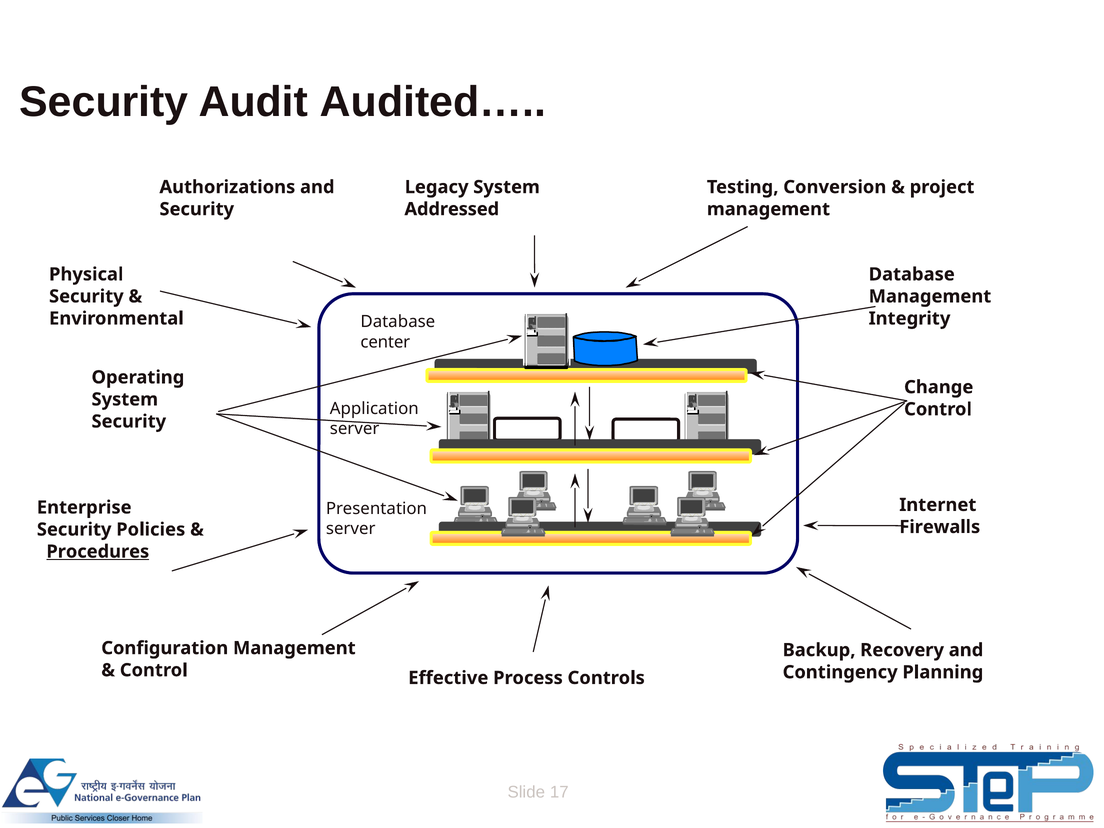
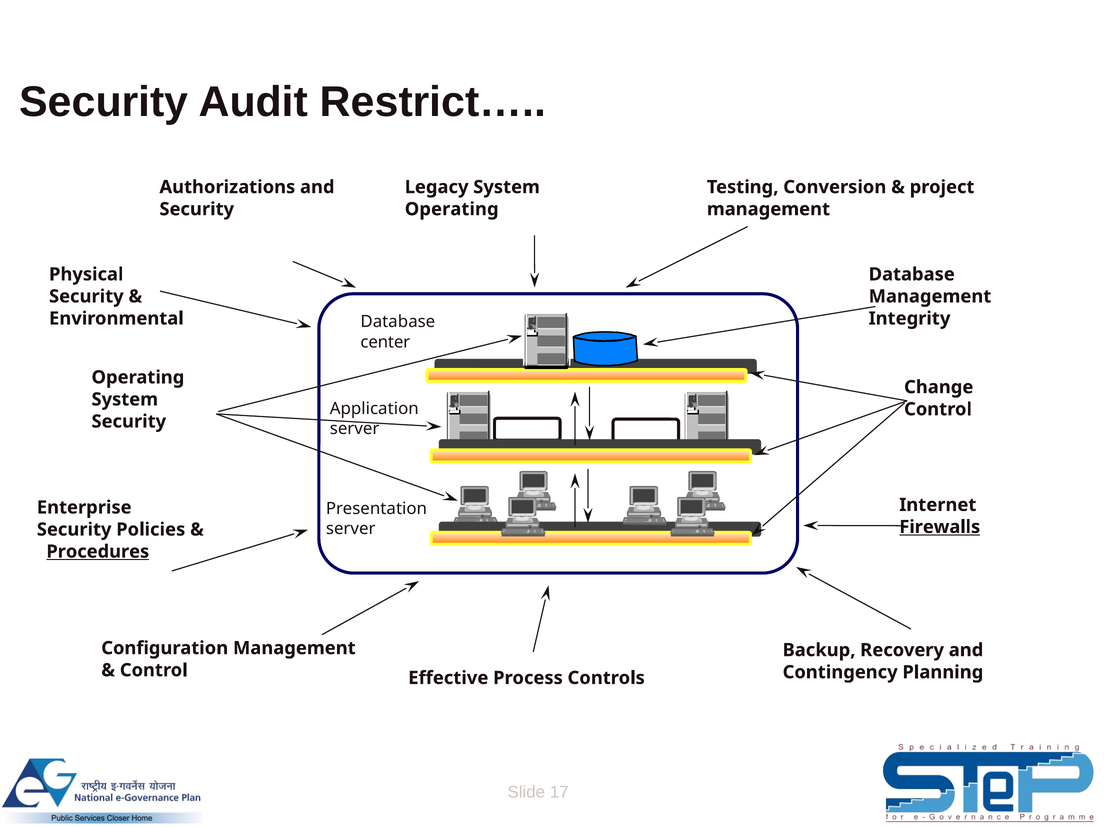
Audited…: Audited… -> Restrict…
Addressed at (452, 209): Addressed -> Operating
Firewalls underline: none -> present
